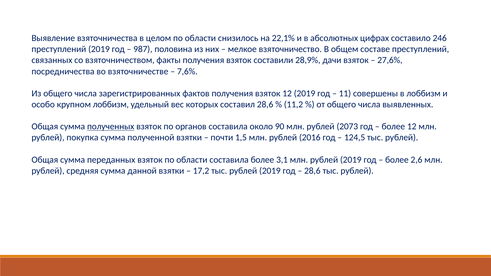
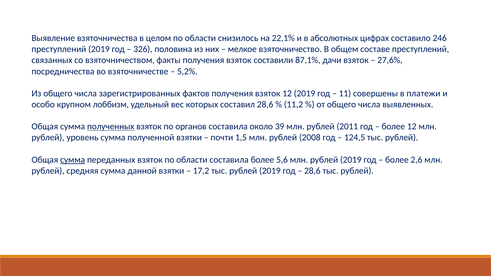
987: 987 -> 326
28,9%: 28,9% -> 87,1%
7,6%: 7,6% -> 5,2%
в лоббизм: лоббизм -> платежи
90: 90 -> 39
2073: 2073 -> 2011
покупка: покупка -> уровень
2016: 2016 -> 2008
сумма at (73, 160) underline: none -> present
3,1: 3,1 -> 5,6
